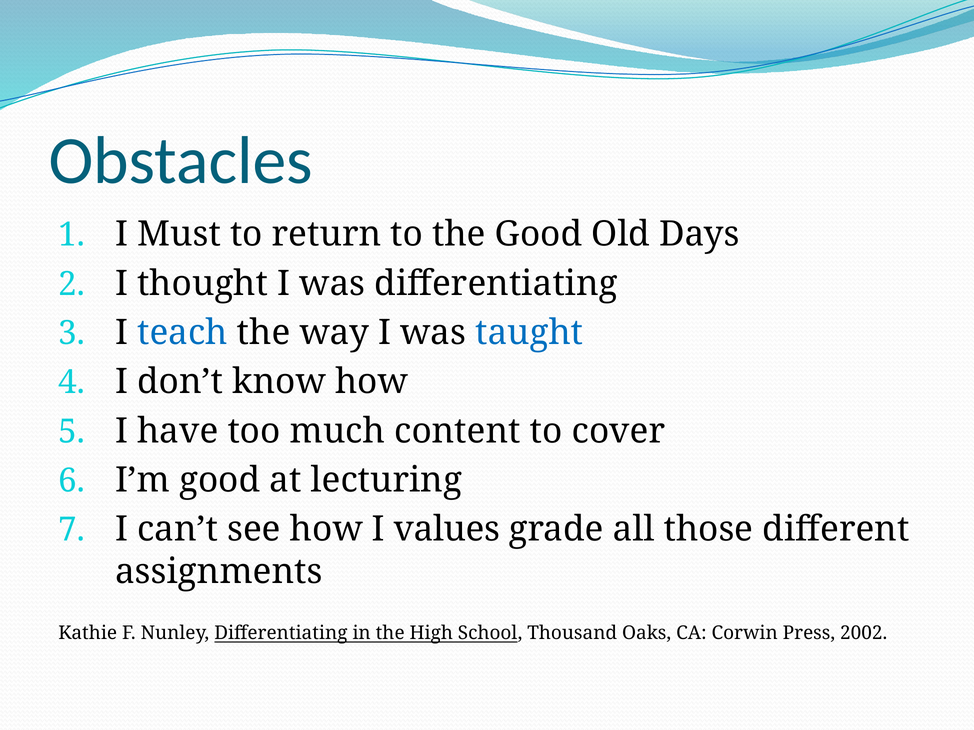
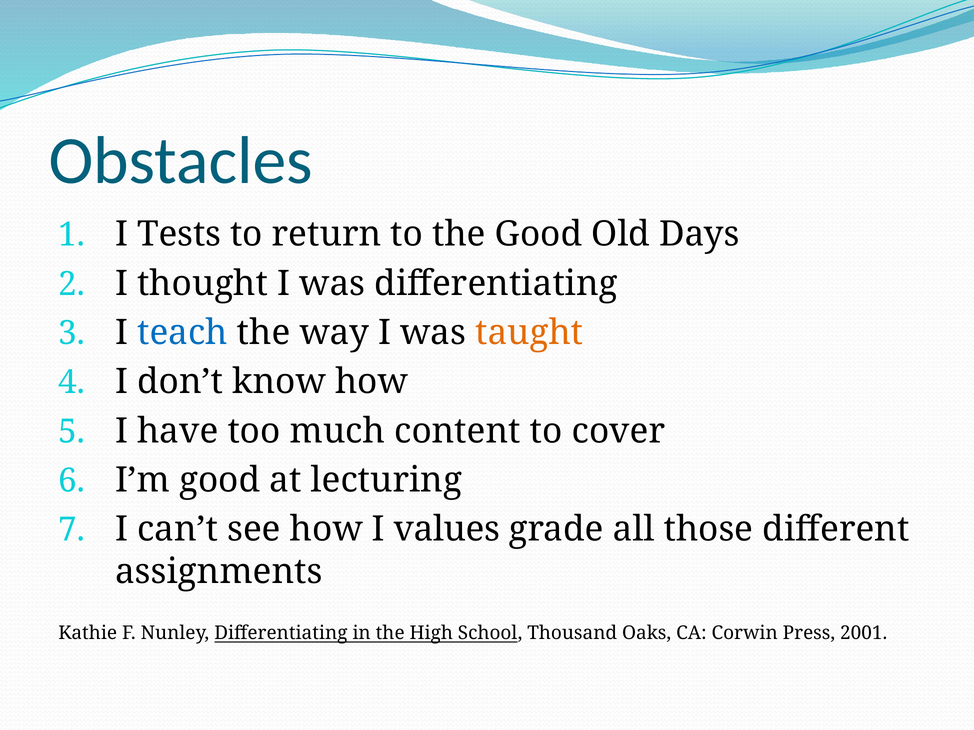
Must: Must -> Tests
taught colour: blue -> orange
2002: 2002 -> 2001
